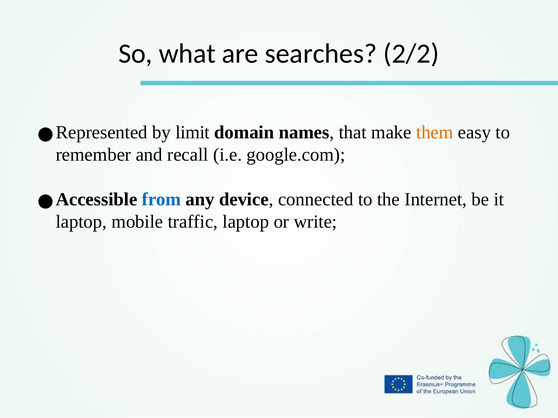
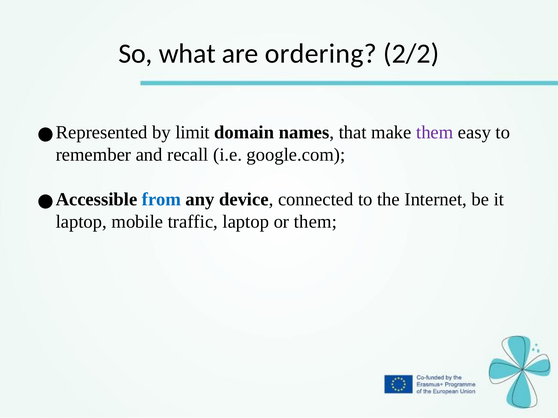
searches: searches -> ordering
them at (435, 133) colour: orange -> purple
or write: write -> them
